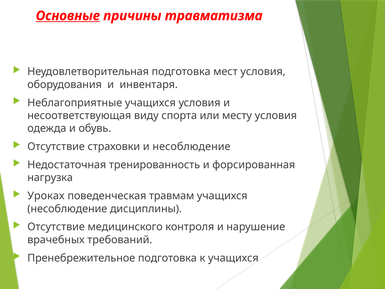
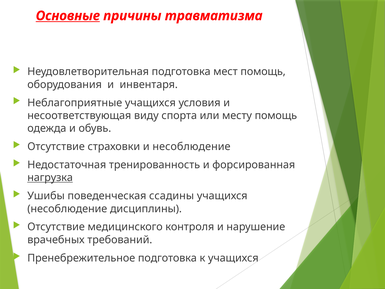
мест условия: условия -> помощь
месту условия: условия -> помощь
нагрузка underline: none -> present
Уроках: Уроках -> Ушибы
травмам: травмам -> ссадины
